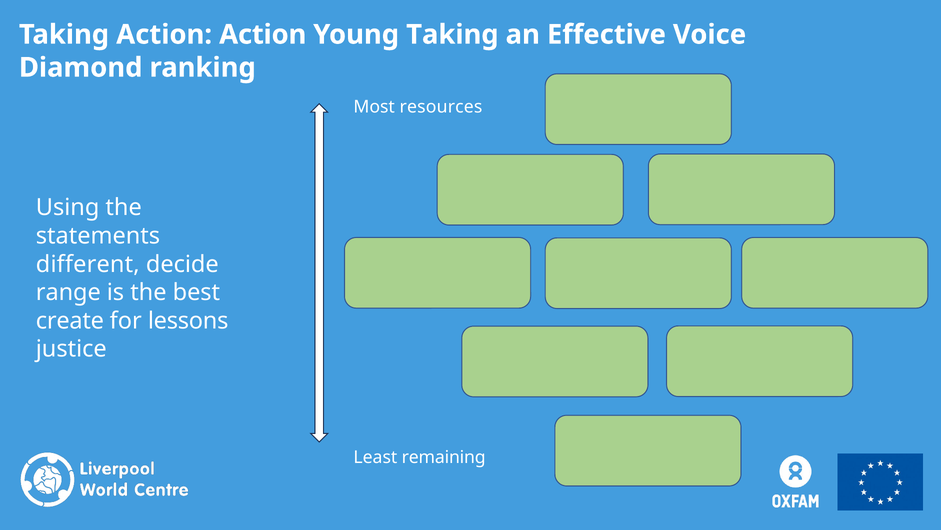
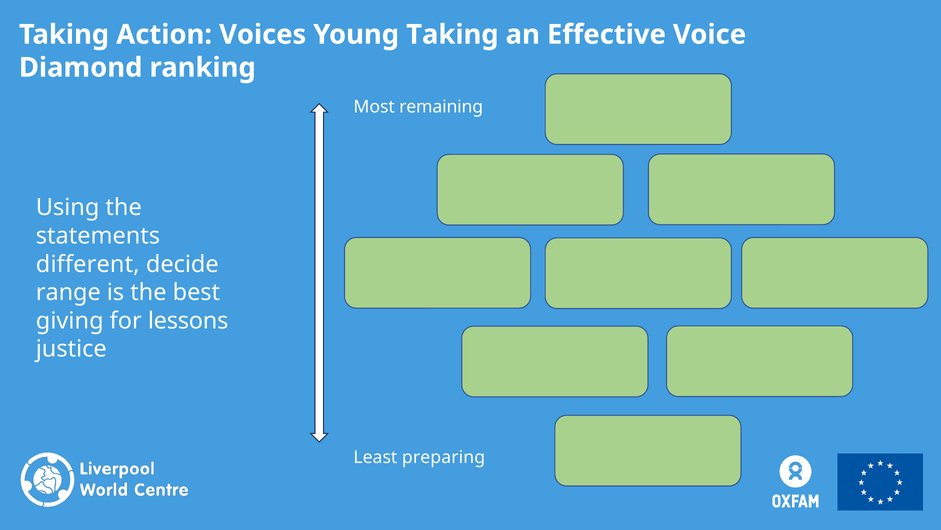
Action Action: Action -> Voices
resources: resources -> remaining
create: create -> giving
remaining: remaining -> preparing
